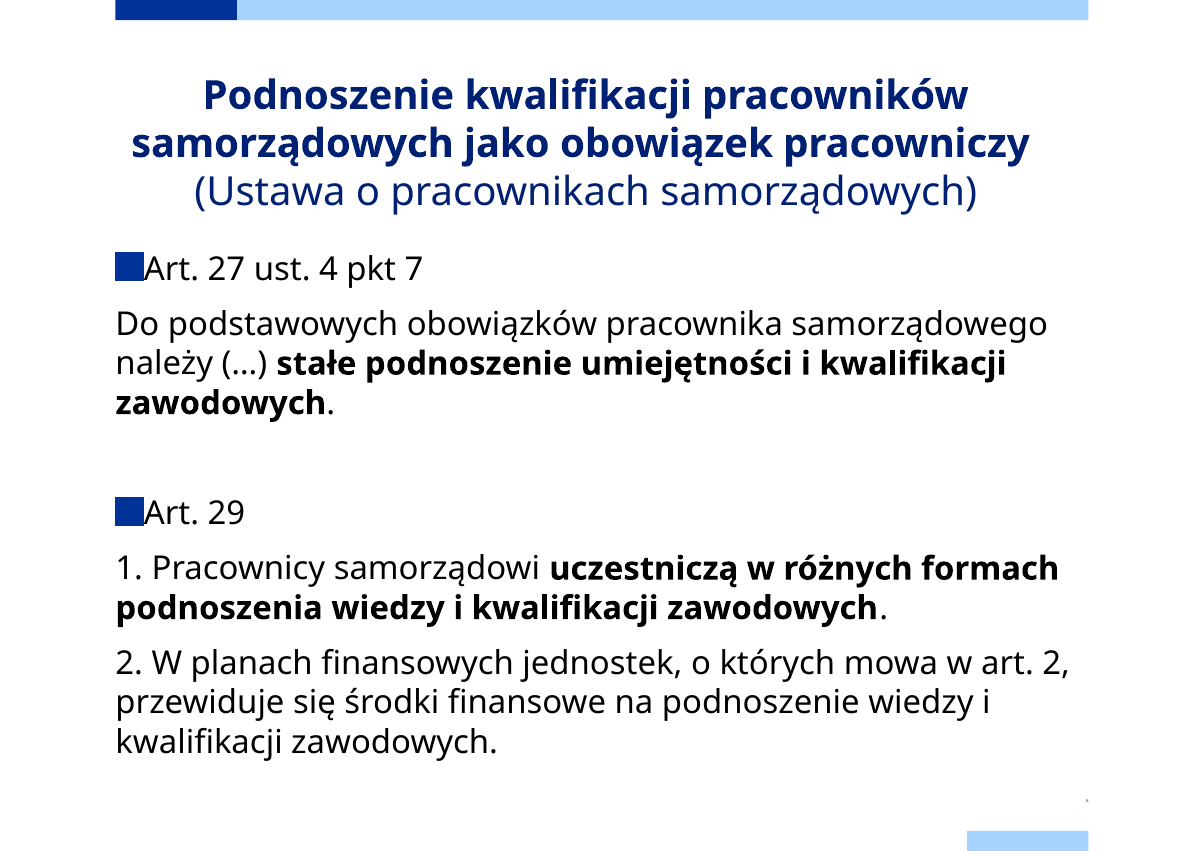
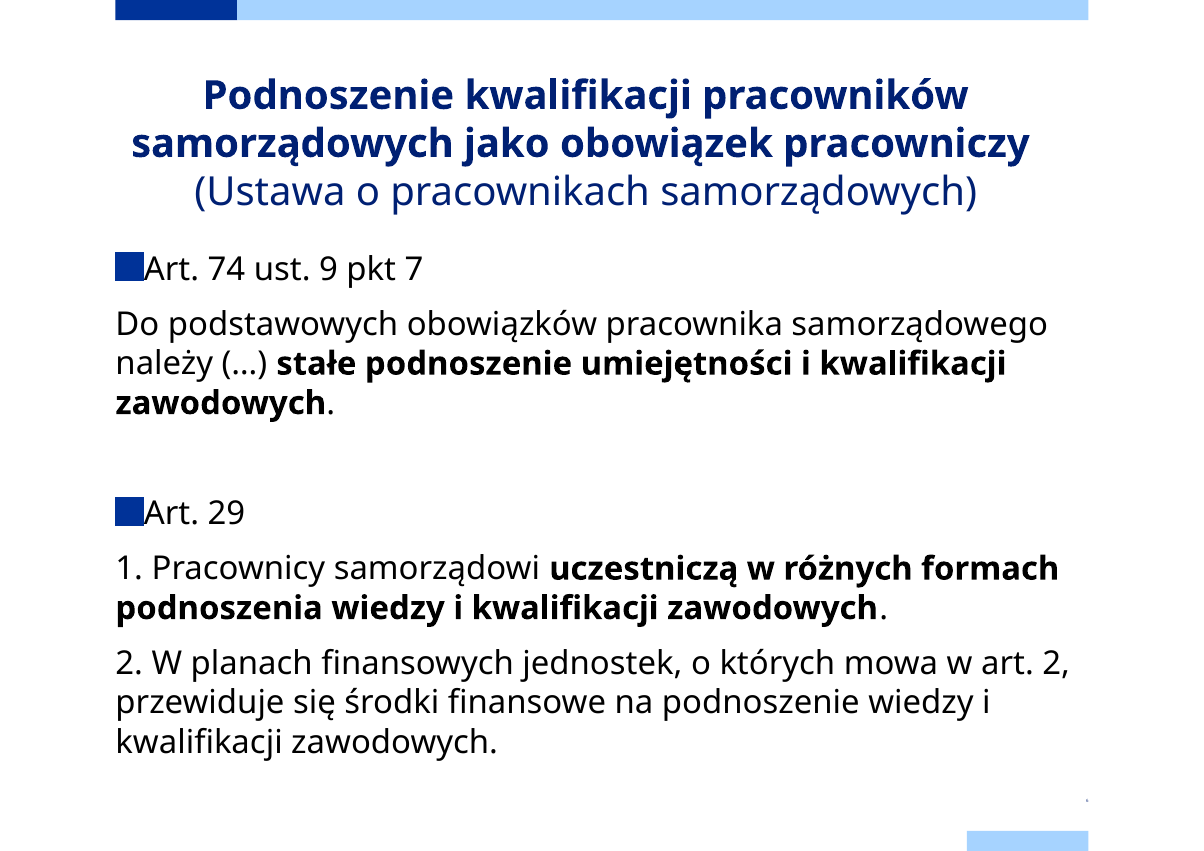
27: 27 -> 74
4: 4 -> 9
